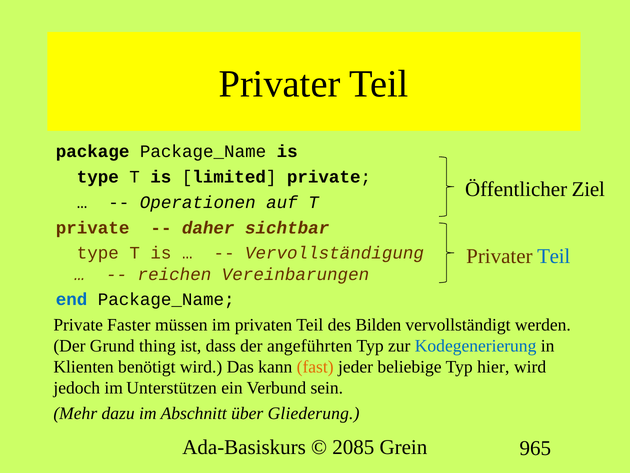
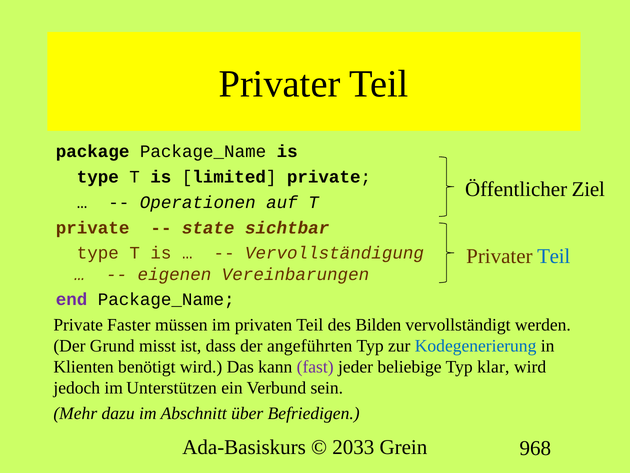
daher: daher -> state
reichen: reichen -> eigenen
end colour: blue -> purple
thing: thing -> misst
fast colour: orange -> purple
hier: hier -> klar
Gliederung: Gliederung -> Befriedigen
2085: 2085 -> 2033
965: 965 -> 968
